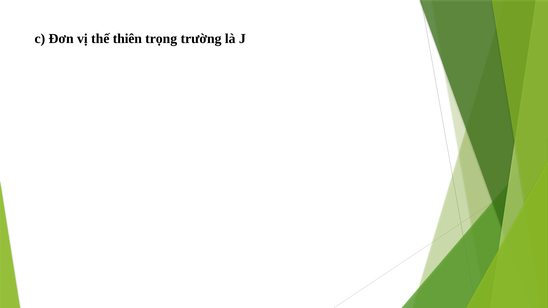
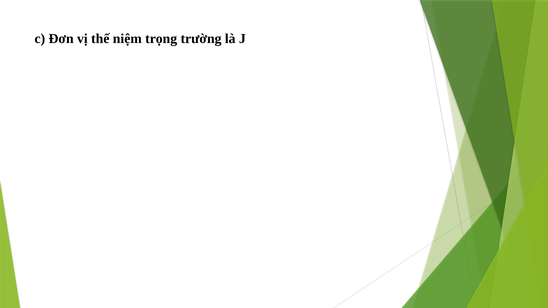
thiên: thiên -> niệm
